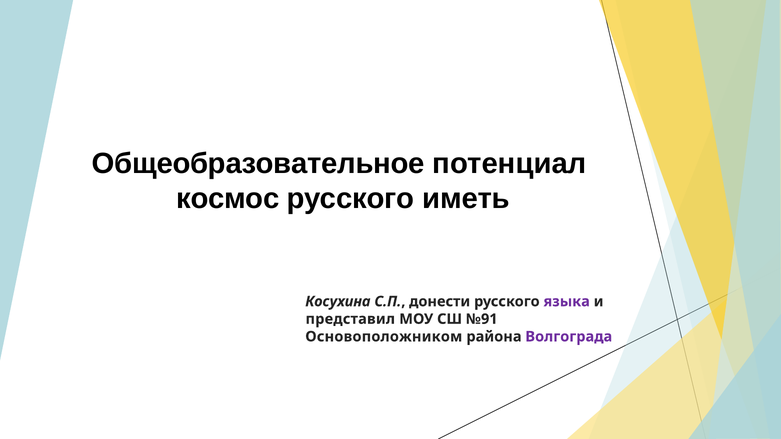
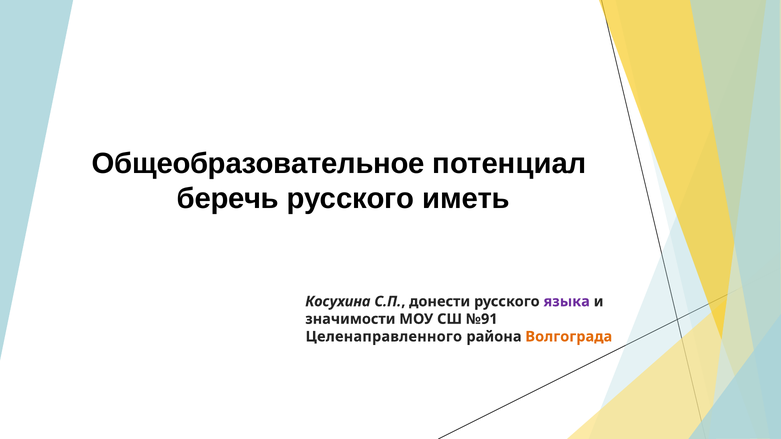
космос: космос -> беречь
представил: представил -> значимости
Основоположником: Основоположником -> Целенаправленного
Волгограда colour: purple -> orange
